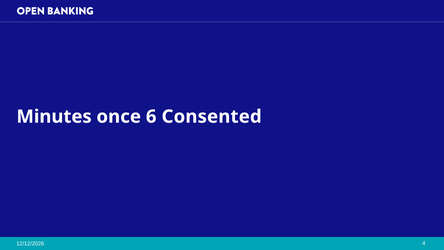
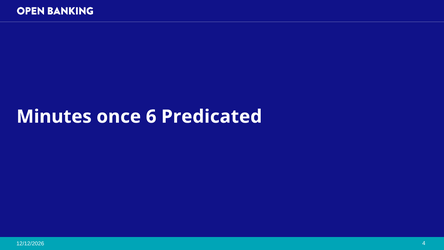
Consented: Consented -> Predicated
